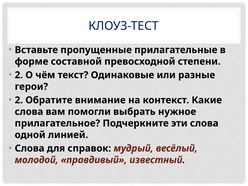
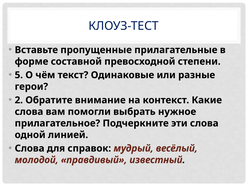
2 at (19, 75): 2 -> 5
